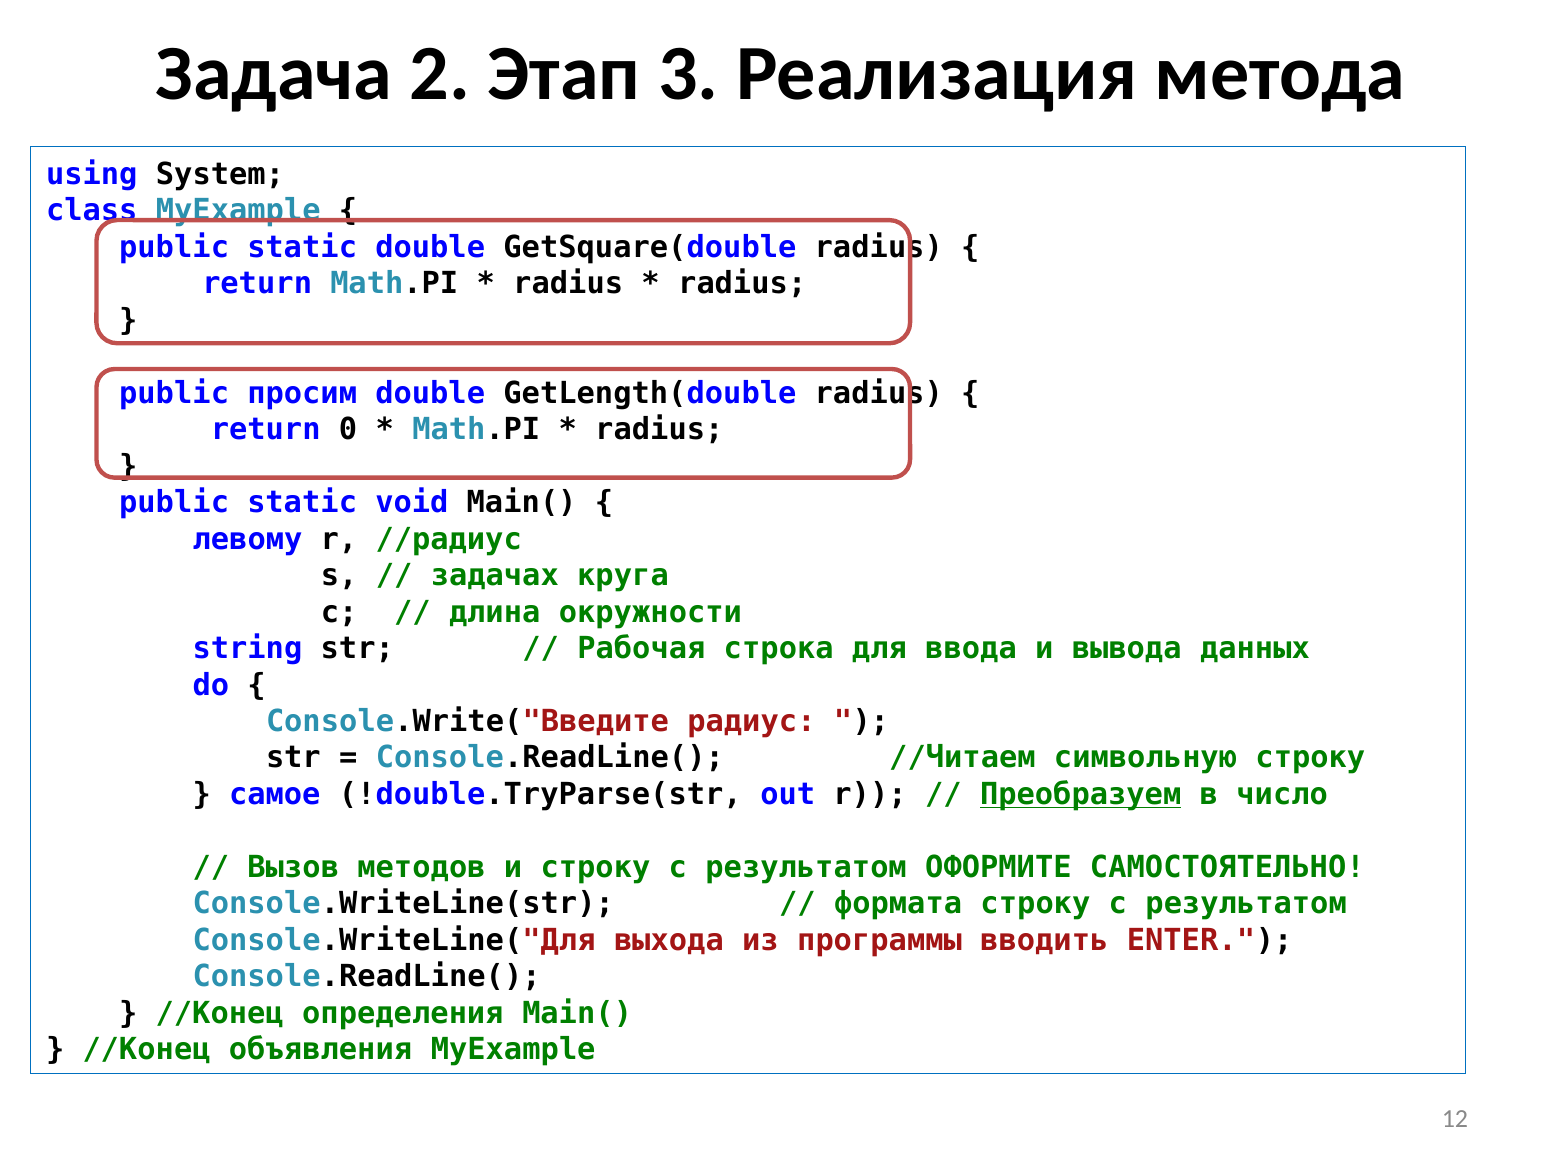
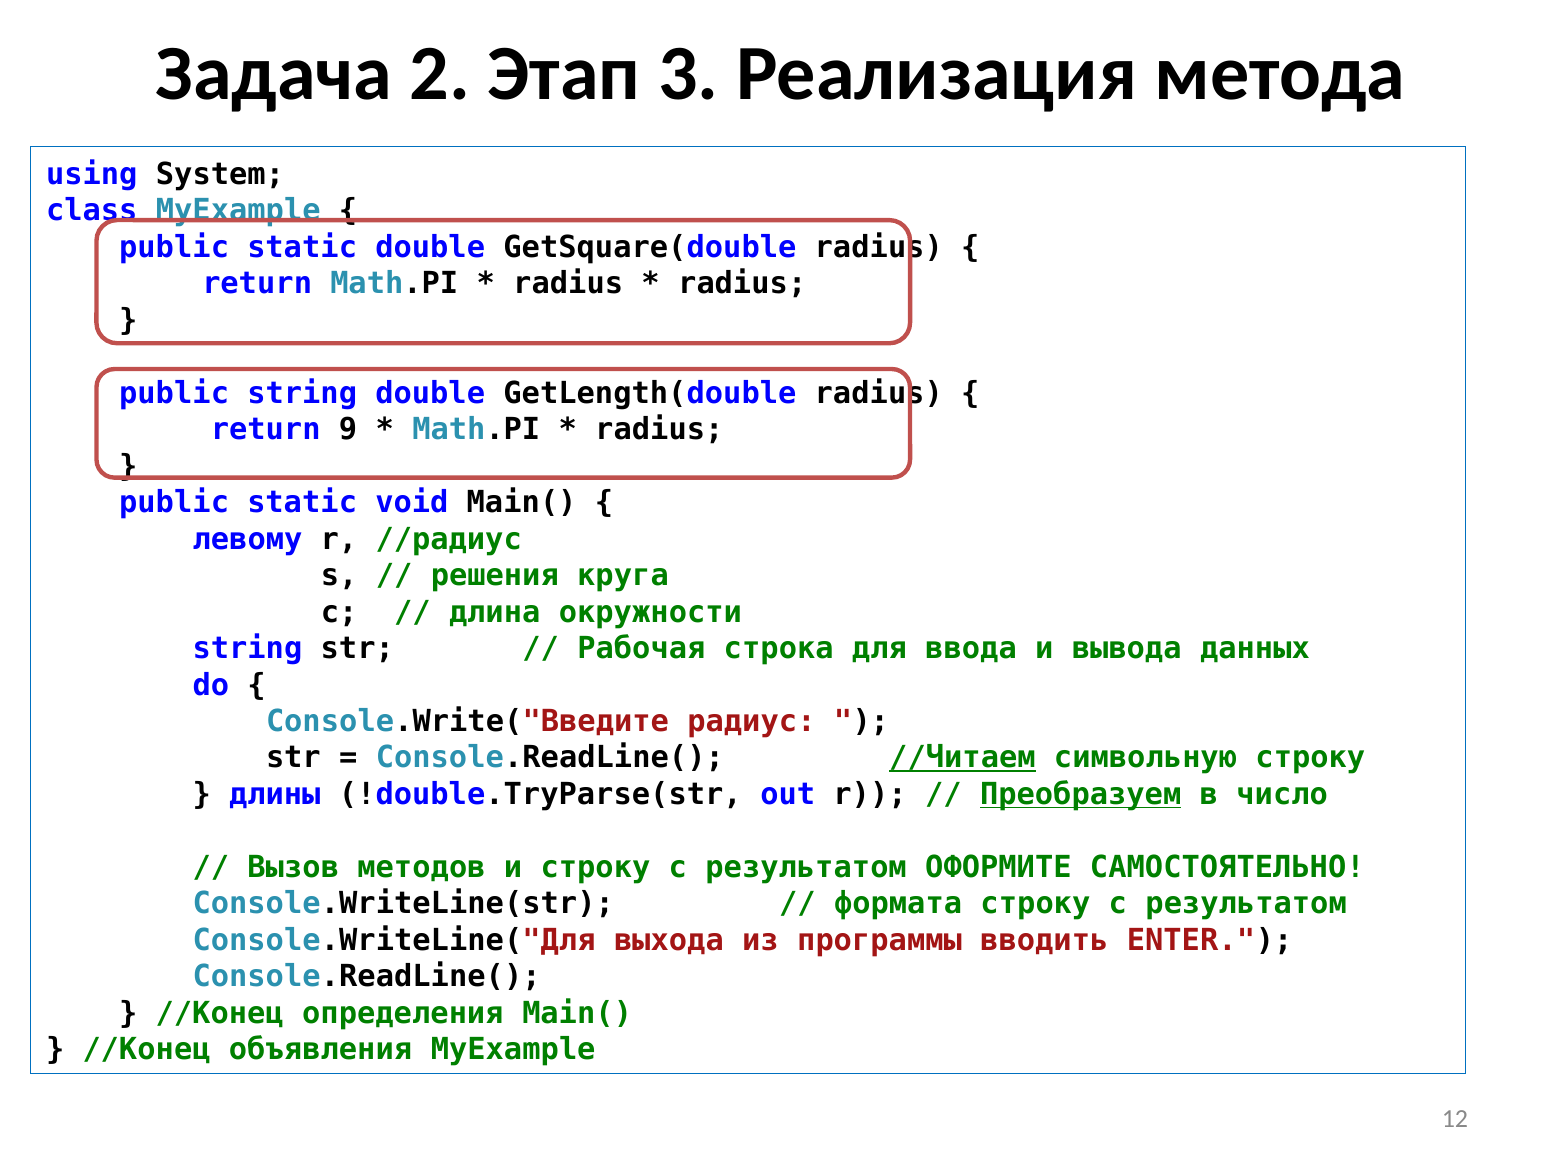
public просим: просим -> string
0: 0 -> 9
задачах: задачах -> решения
//Читаем underline: none -> present
самое: самое -> длины
